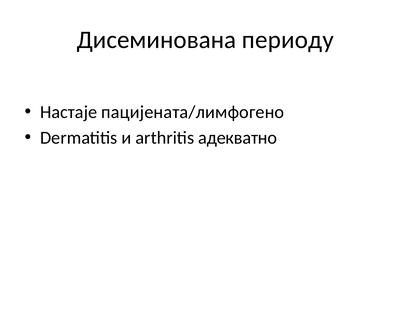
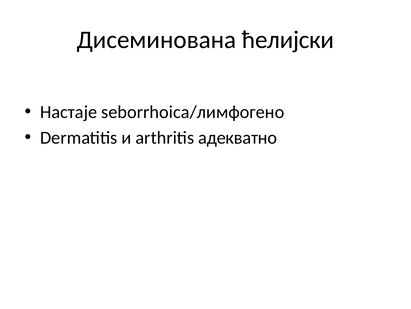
периоду: периоду -> ћелијски
пацијената/лимфогено: пацијената/лимфогено -> seborrhoica/лимфогено
